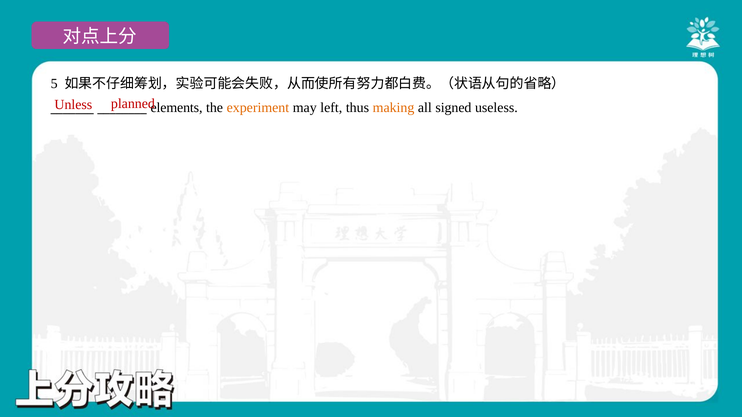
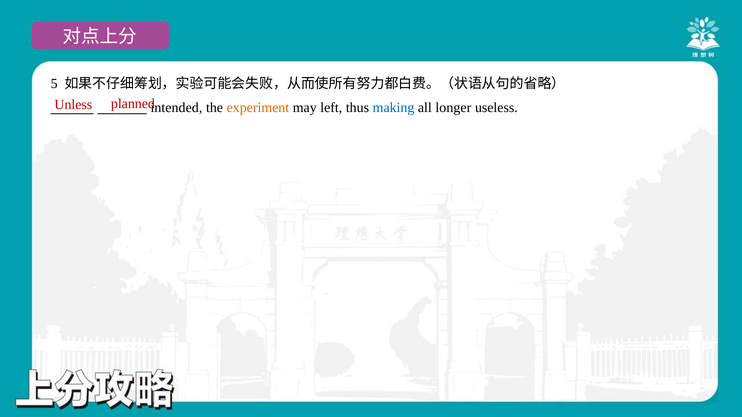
elements: elements -> intended
making colour: orange -> blue
signed: signed -> longer
